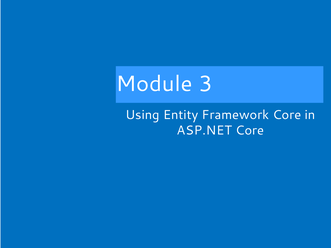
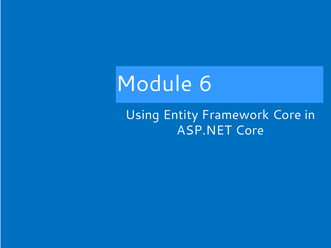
3: 3 -> 6
